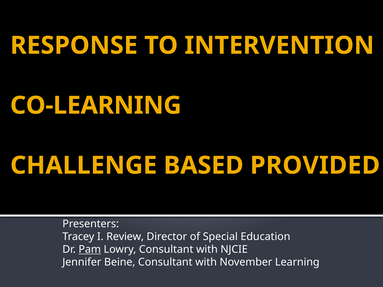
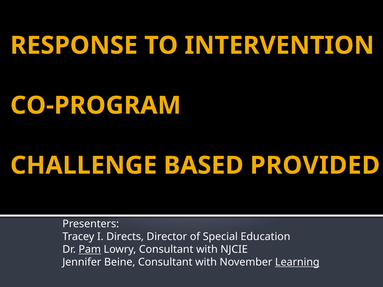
CO-LEARNING: CO-LEARNING -> CO-PROGRAM
Review: Review -> Directs
Learning underline: none -> present
